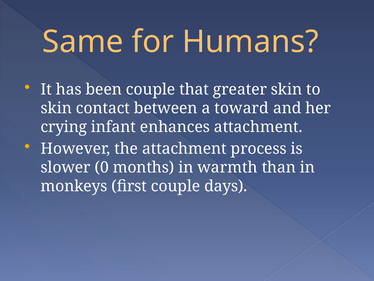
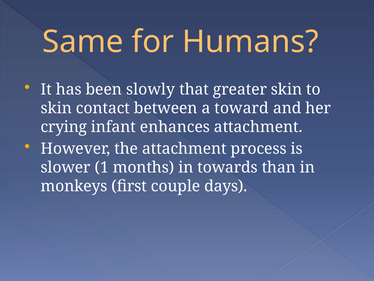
been couple: couple -> slowly
0: 0 -> 1
warmth: warmth -> towards
